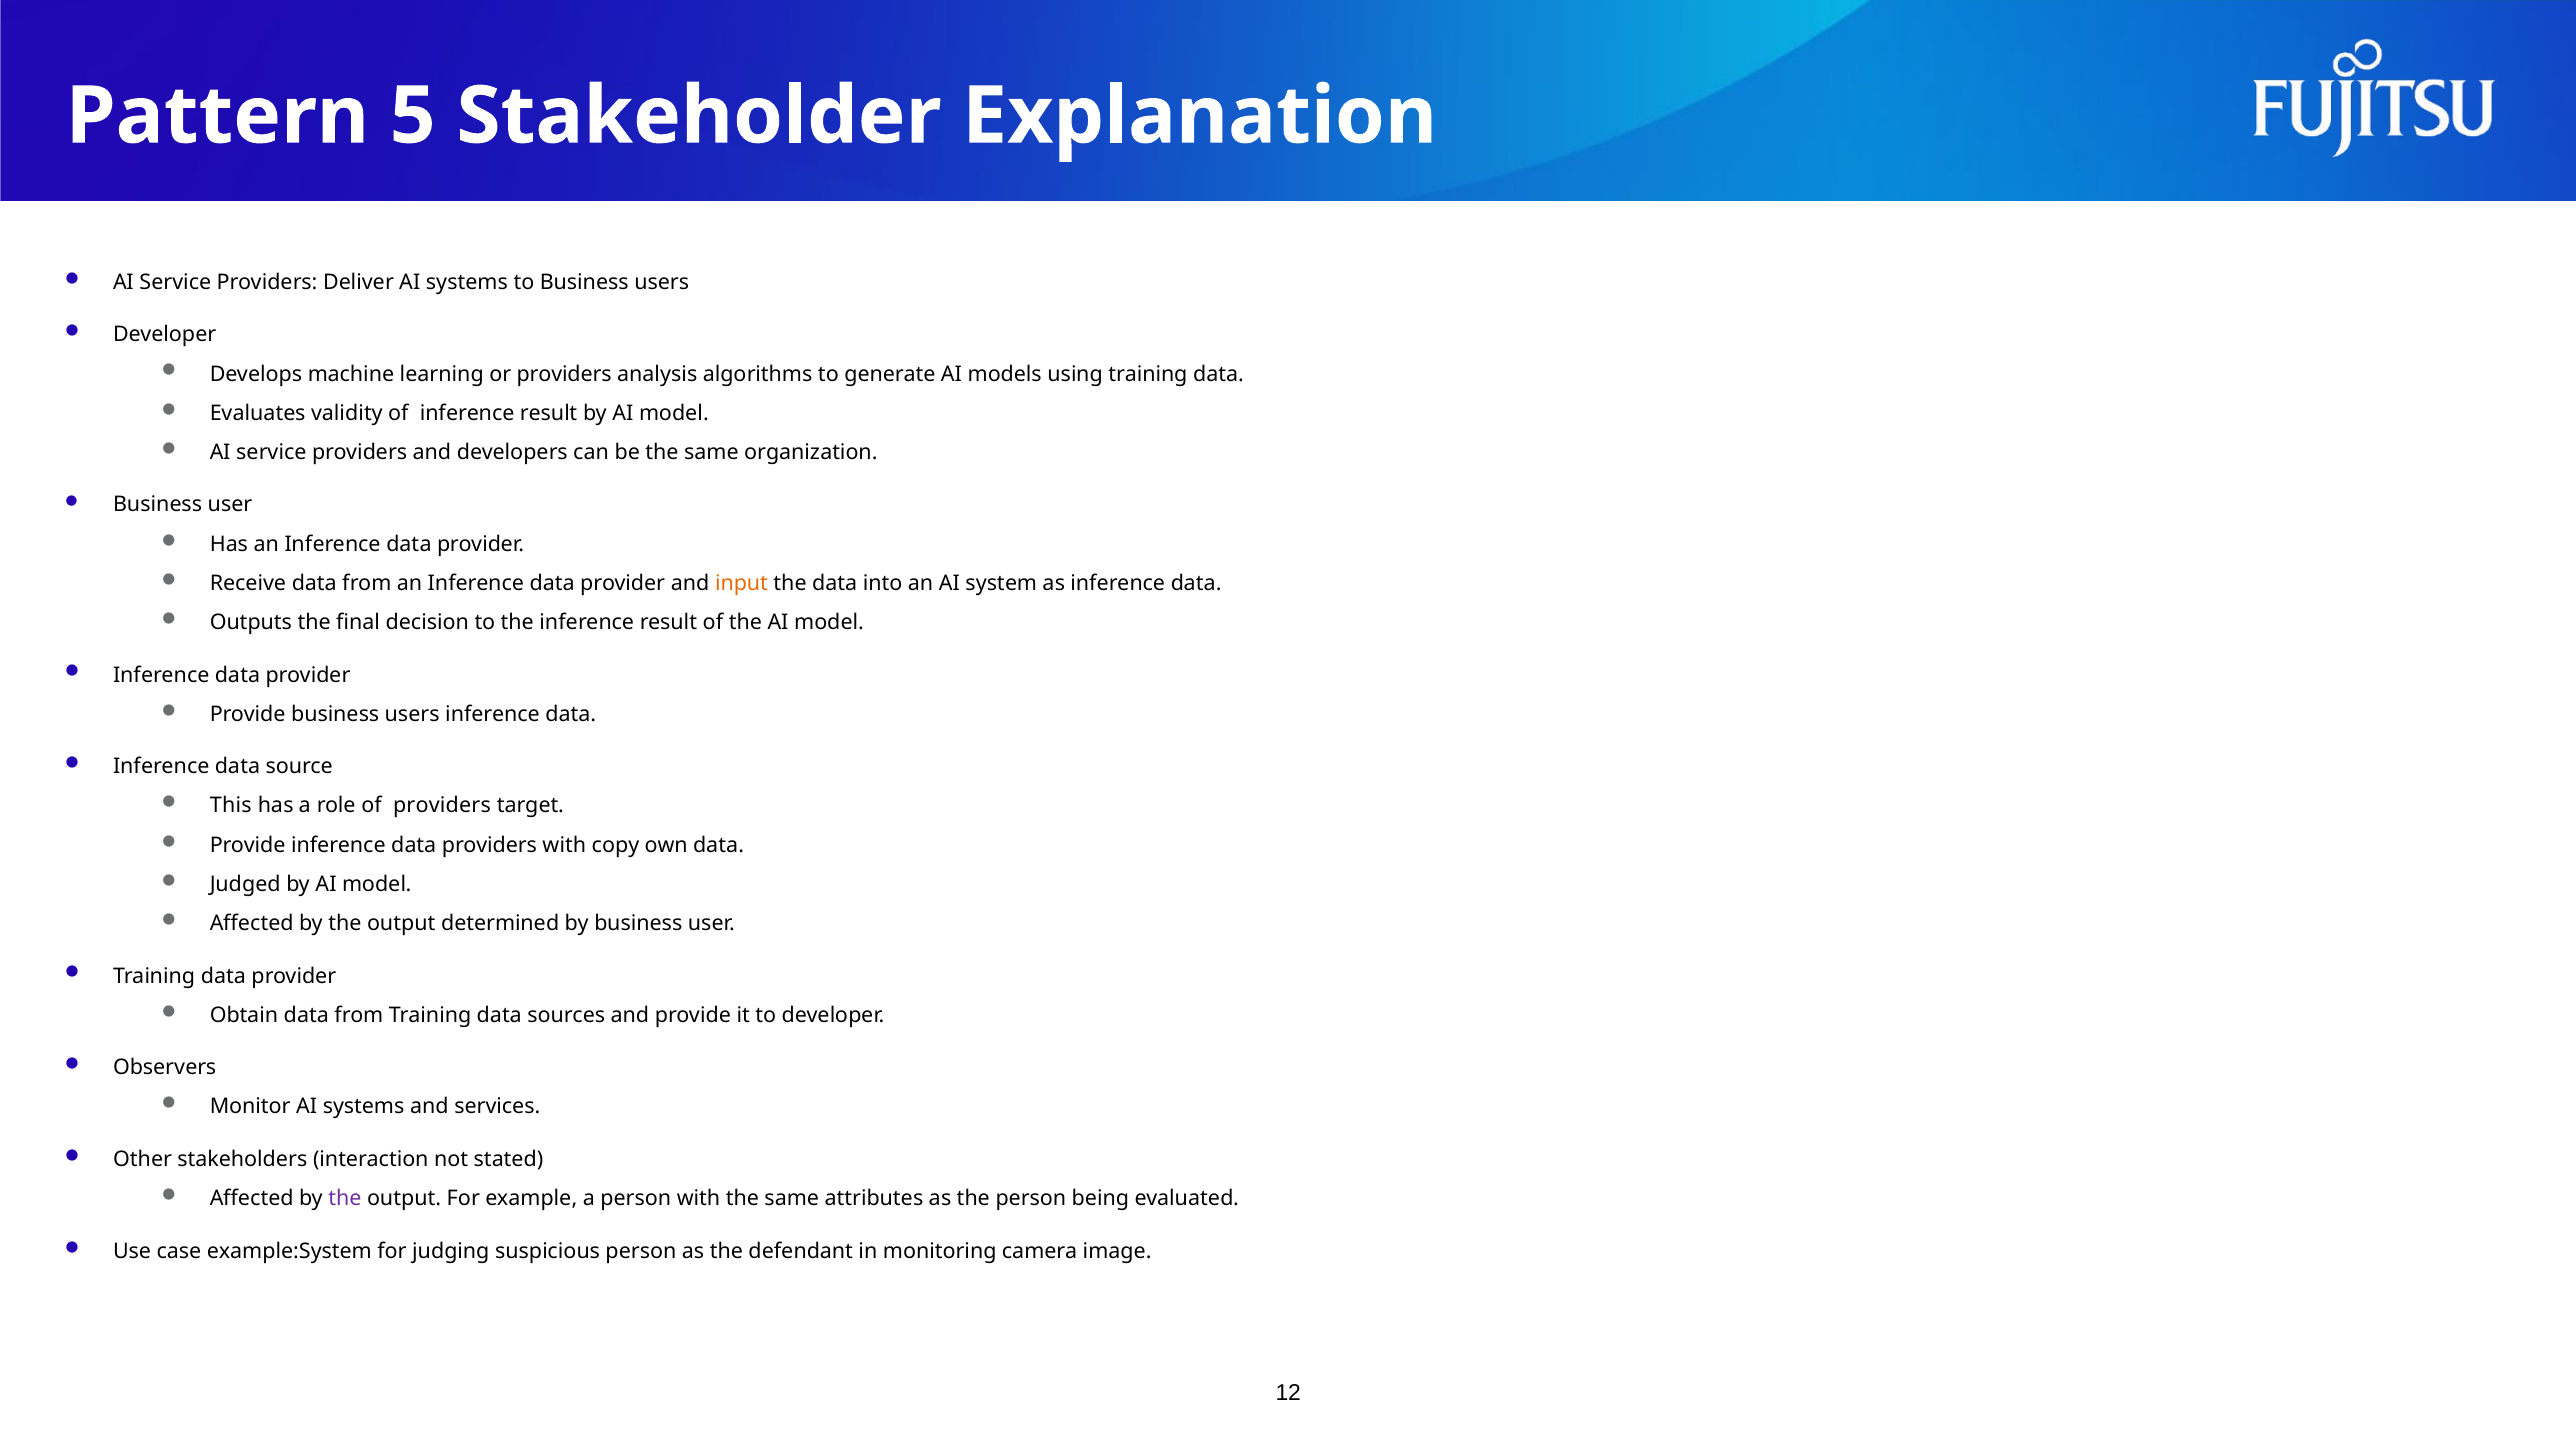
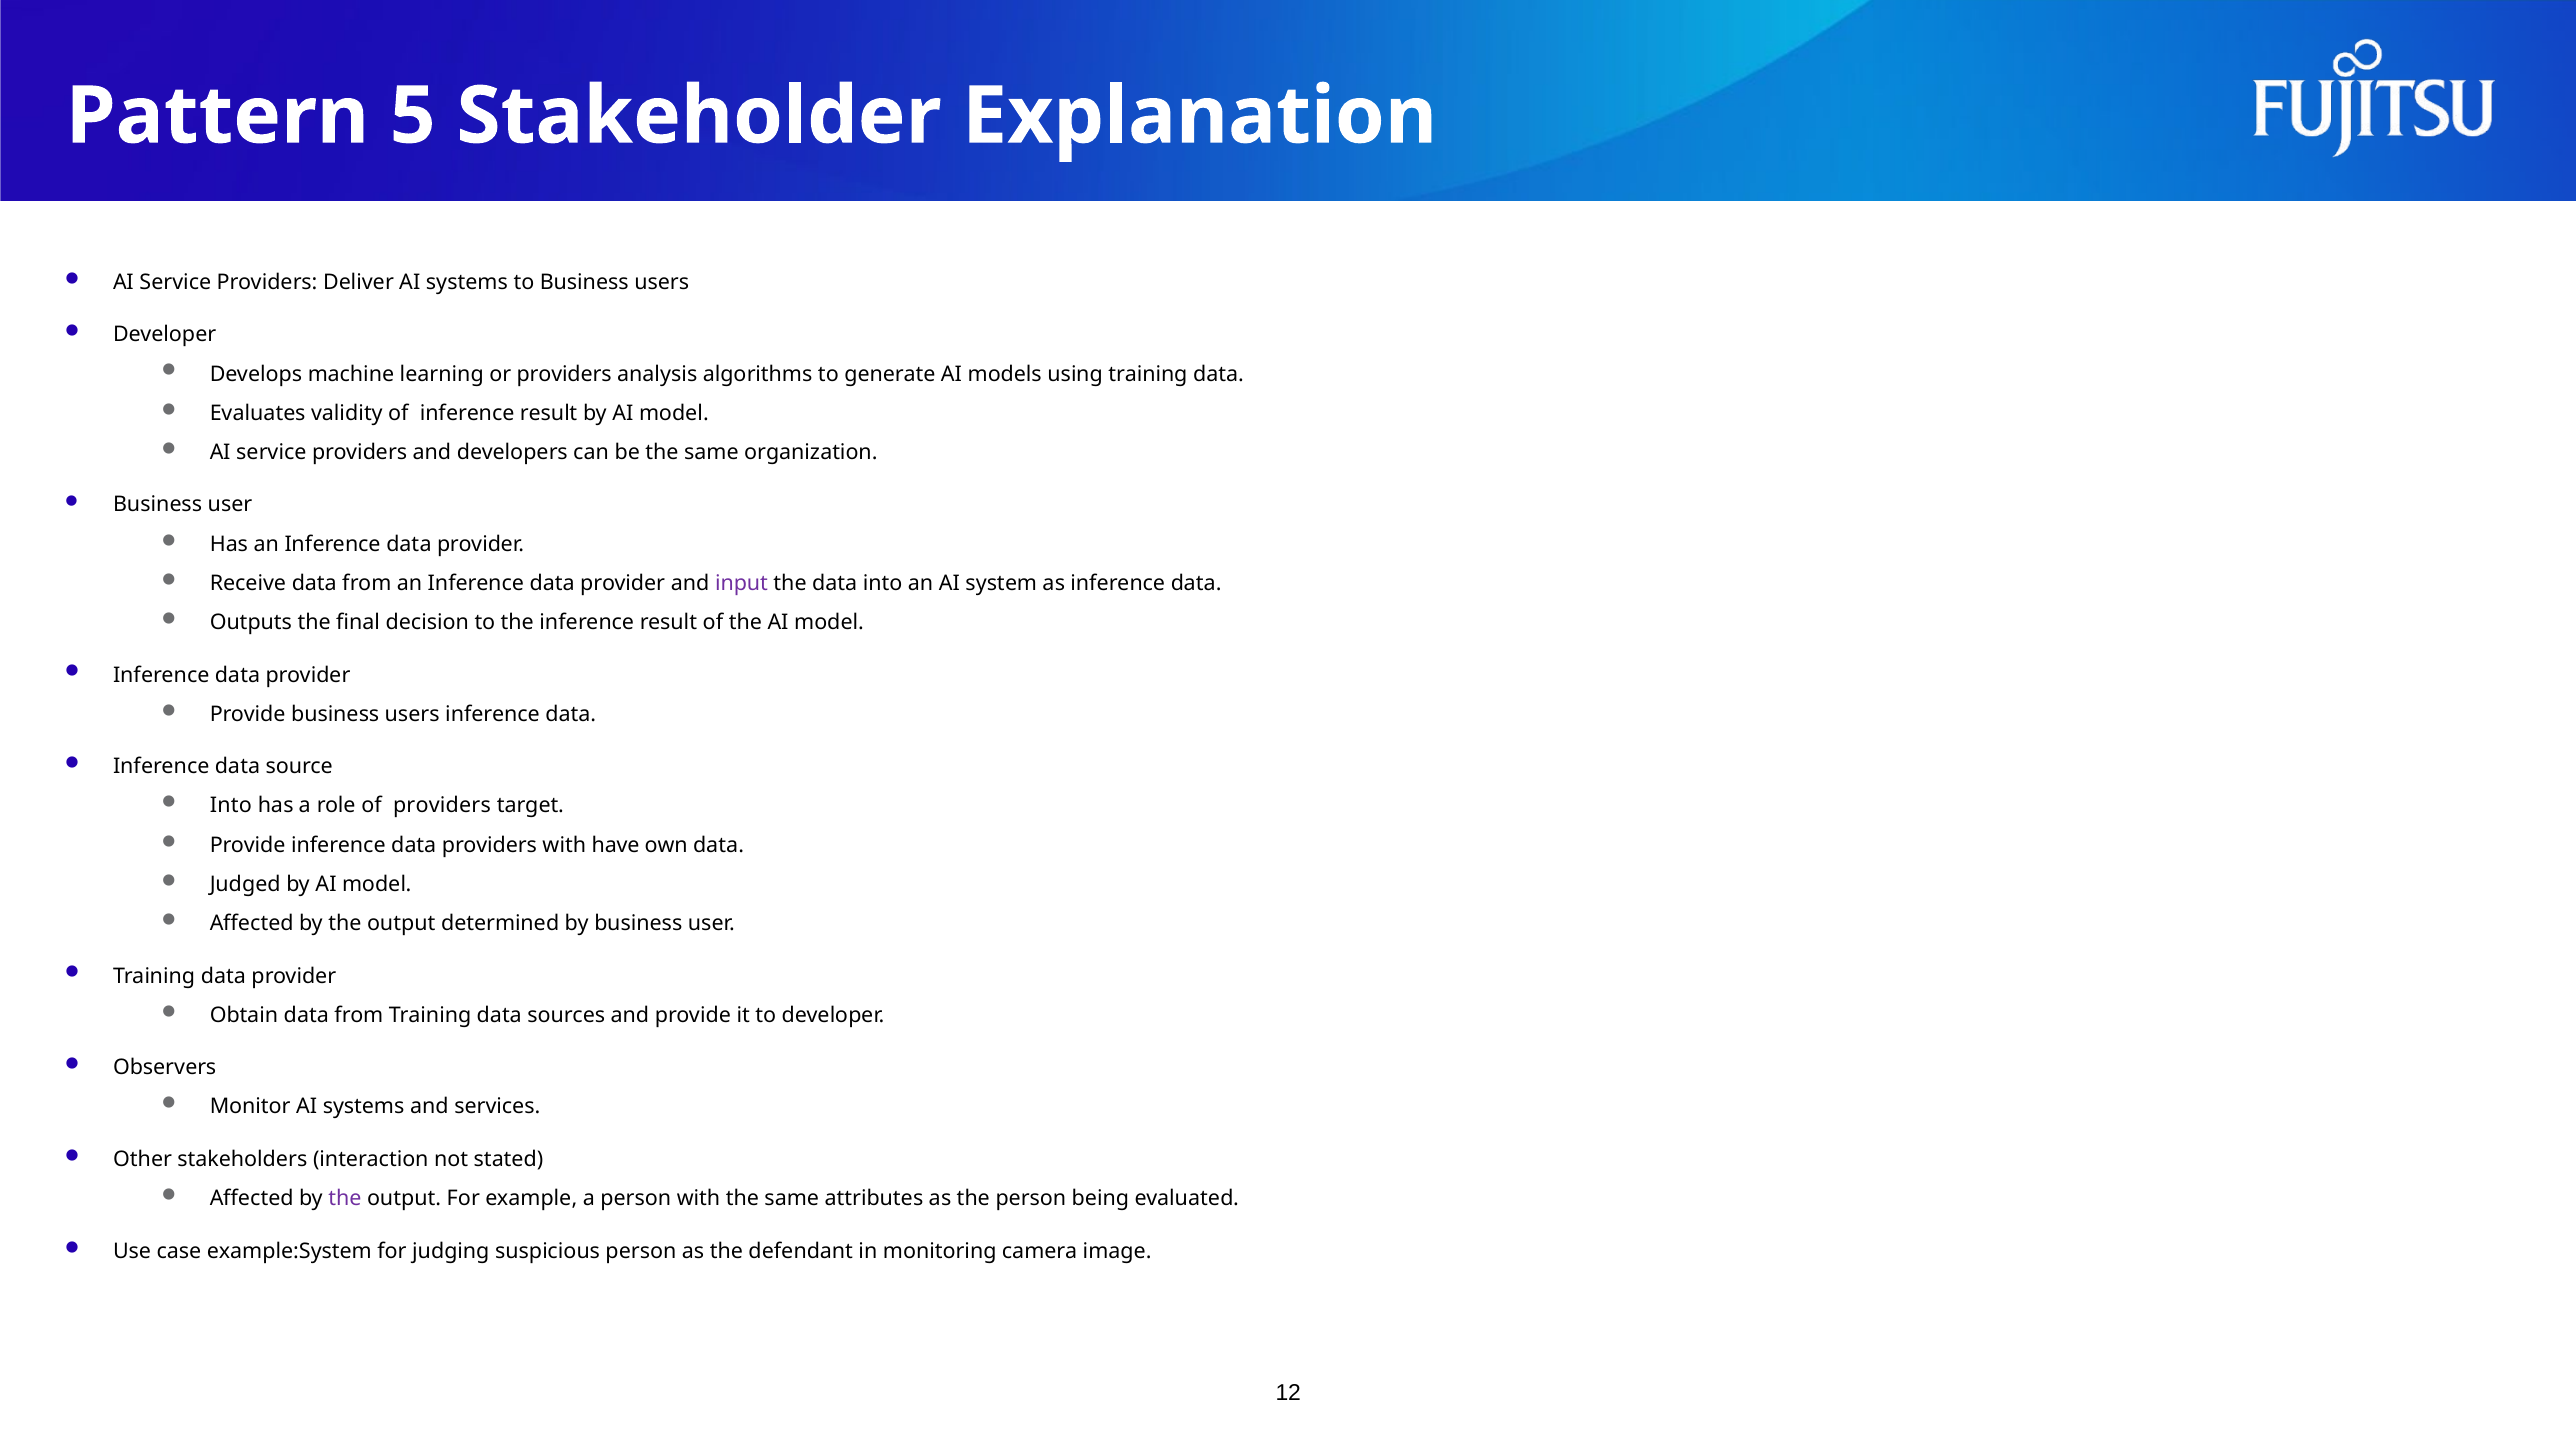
input colour: orange -> purple
This at (231, 806): This -> Into
copy: copy -> have
